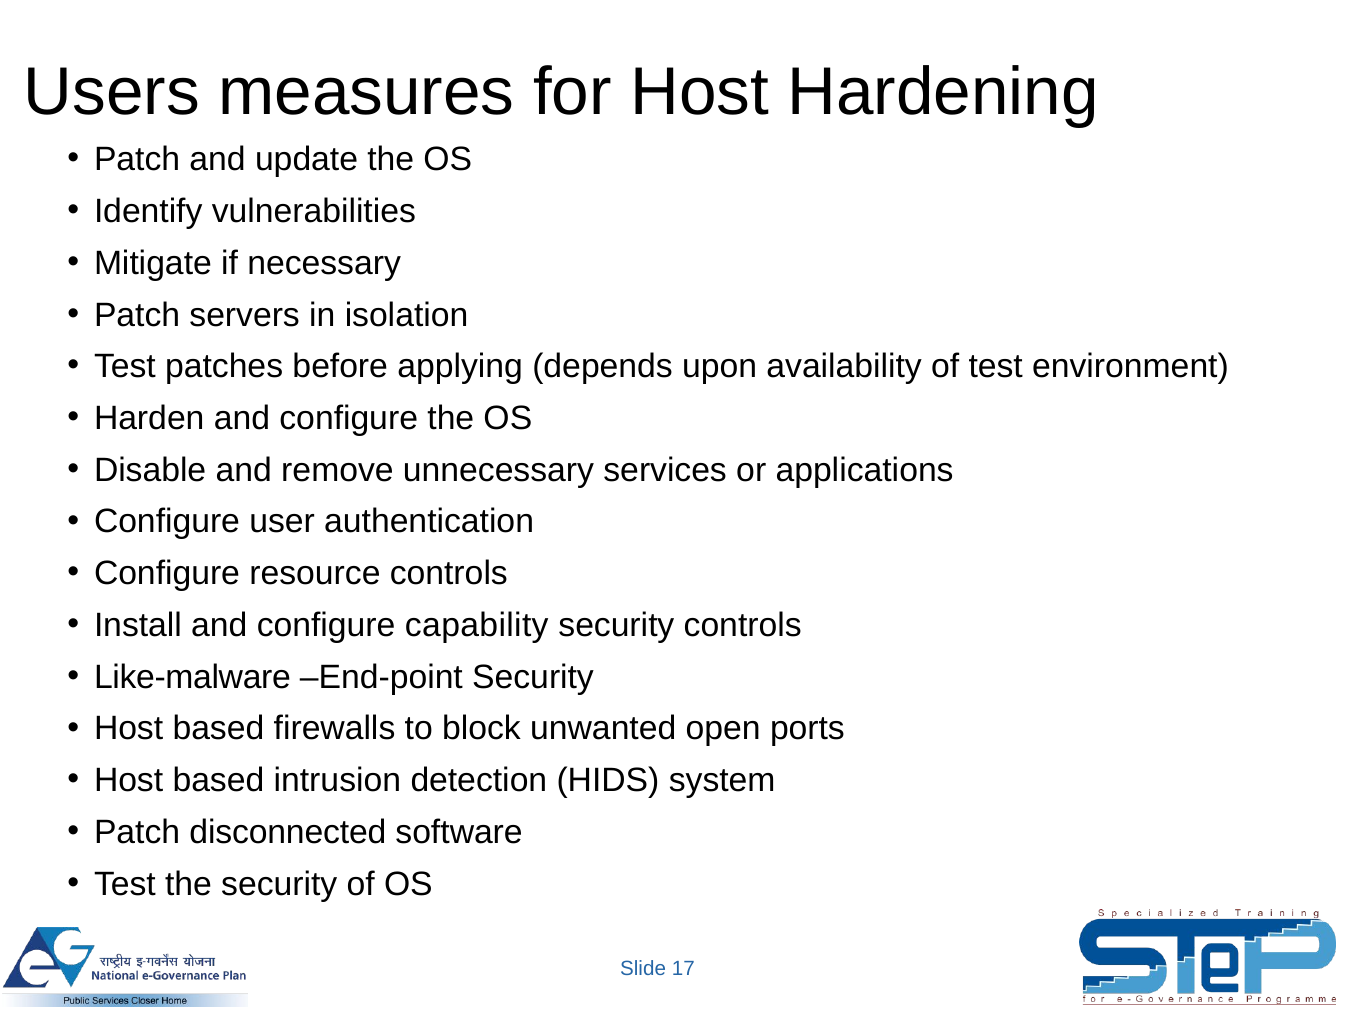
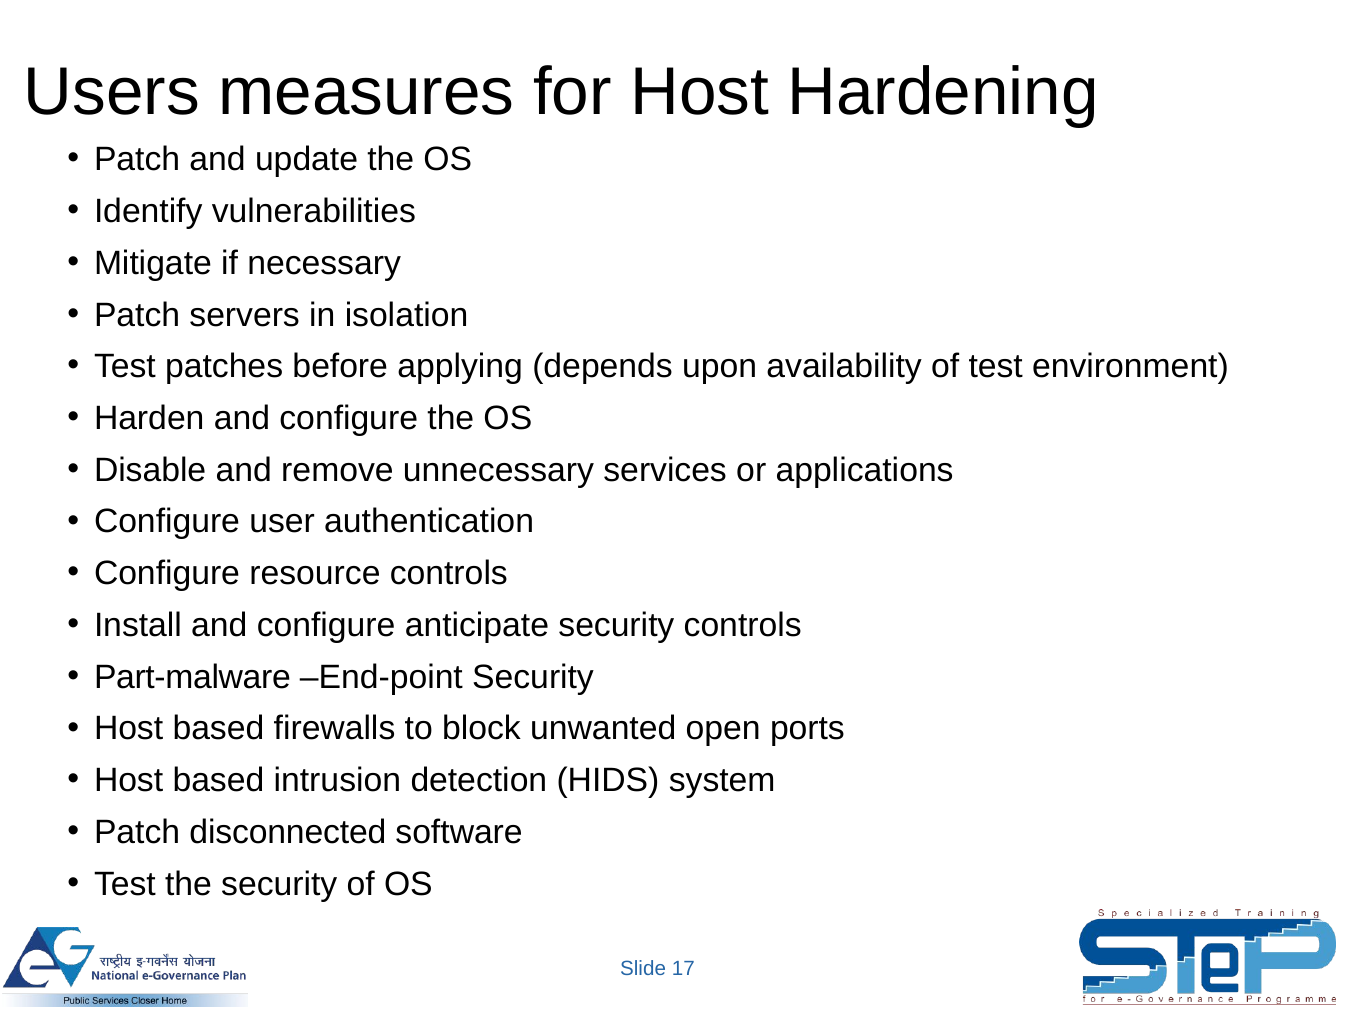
capability: capability -> anticipate
Like-malware: Like-malware -> Part-malware
